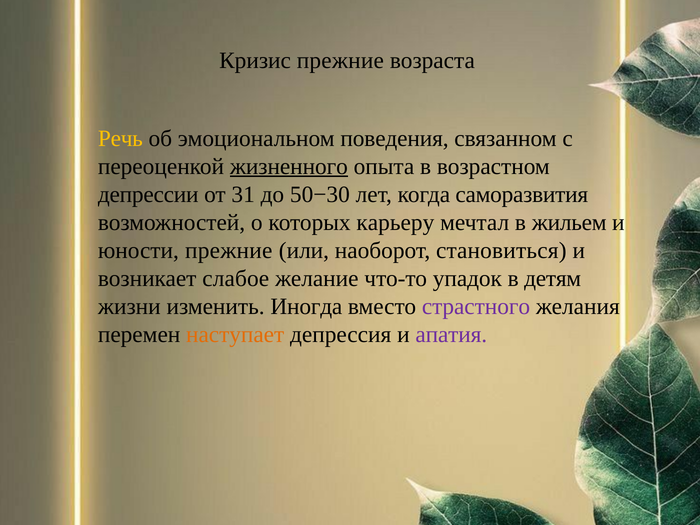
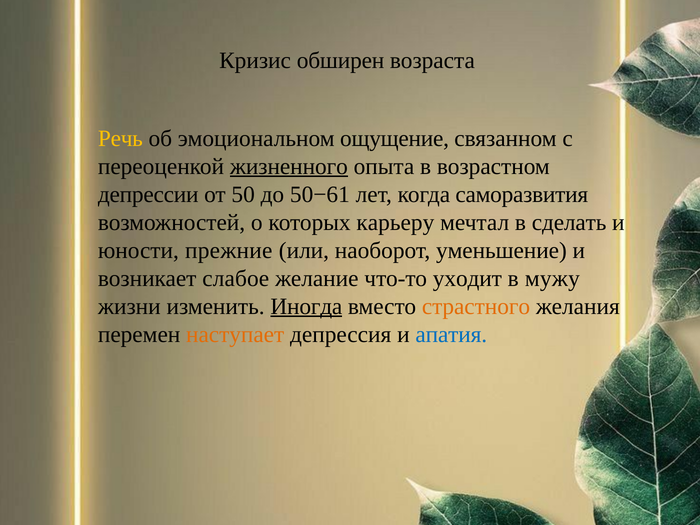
Кризис прежние: прежние -> обширен
поведения: поведения -> ощущение
31: 31 -> 50
50−30: 50−30 -> 50−61
жильем: жильем -> сделать
становиться: становиться -> уменьшение
упадок: упадок -> уходит
детям: детям -> мужу
Иногда underline: none -> present
страстного colour: purple -> orange
апатия colour: purple -> blue
